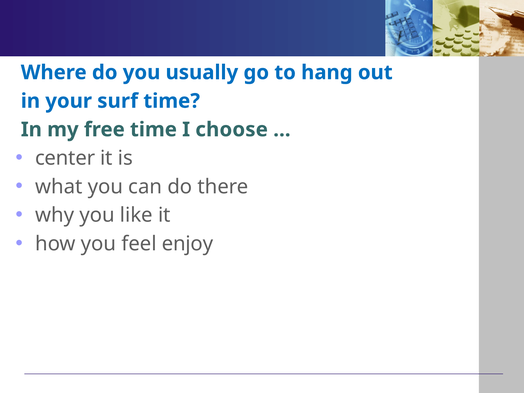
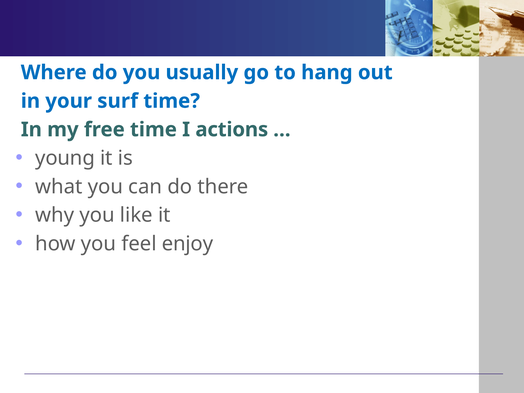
choose: choose -> actions
center: center -> young
